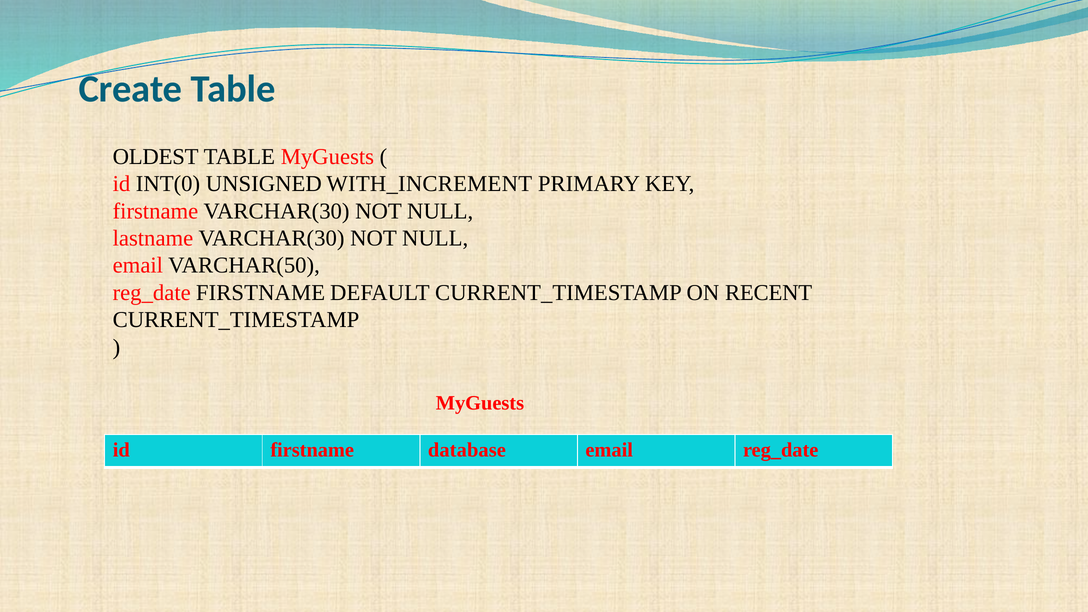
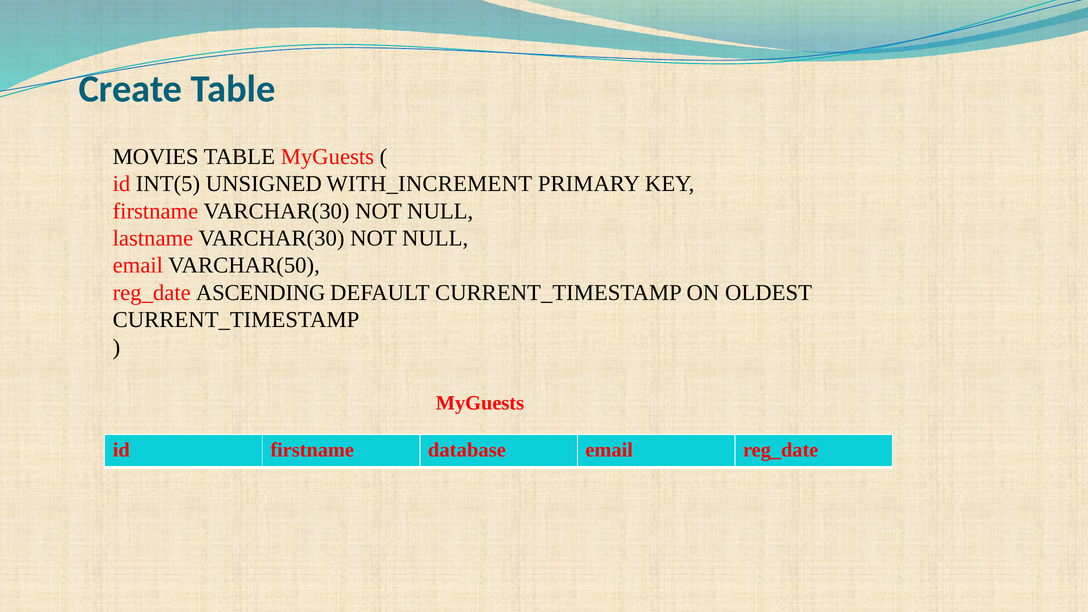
OLDEST: OLDEST -> MOVIES
INT(0: INT(0 -> INT(5
reg_date FIRSTNAME: FIRSTNAME -> ASCENDING
RECENT: RECENT -> OLDEST
